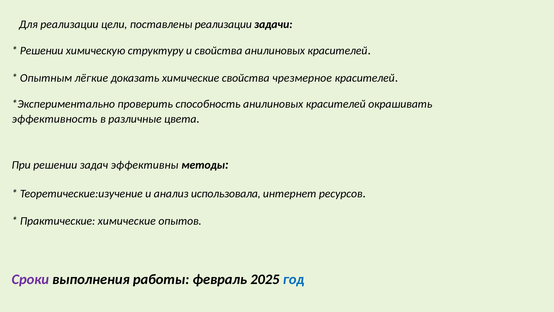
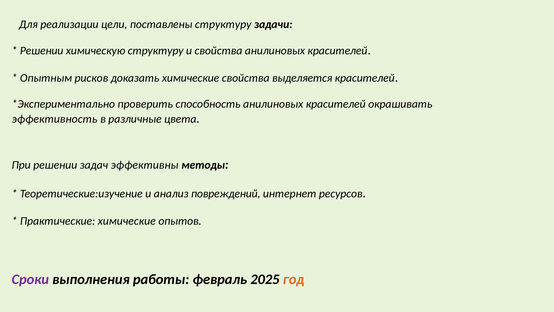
поставлены реализации: реализации -> структуру
лёгкие: лёгкие -> рисков
чрезмерное: чрезмерное -> выделяется
использовала: использовала -> повреждений
год colour: blue -> orange
